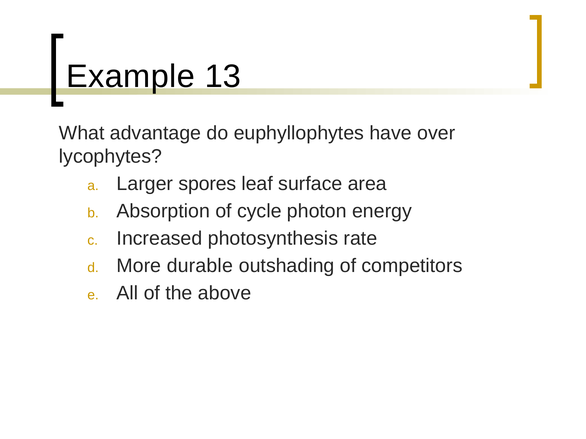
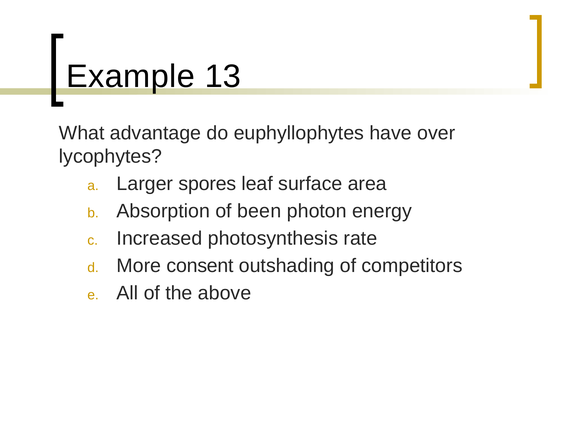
cycle: cycle -> been
durable: durable -> consent
